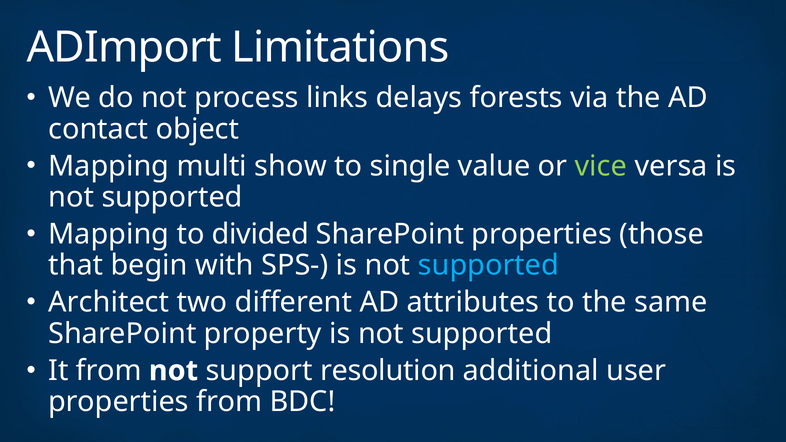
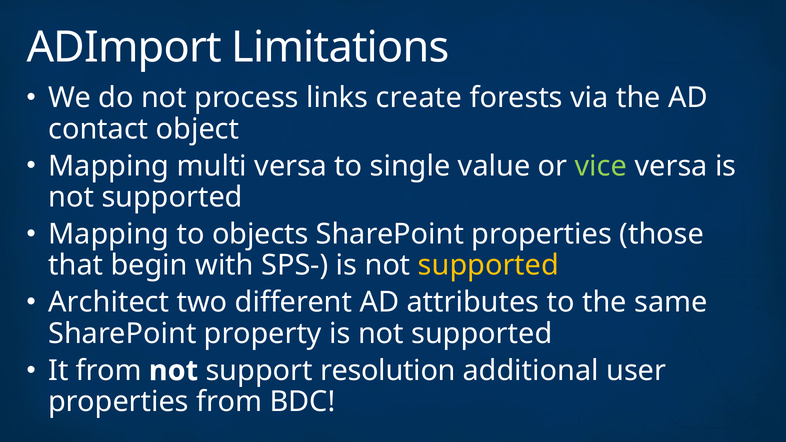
delays: delays -> create
multi show: show -> versa
divided: divided -> objects
supported at (488, 265) colour: light blue -> yellow
